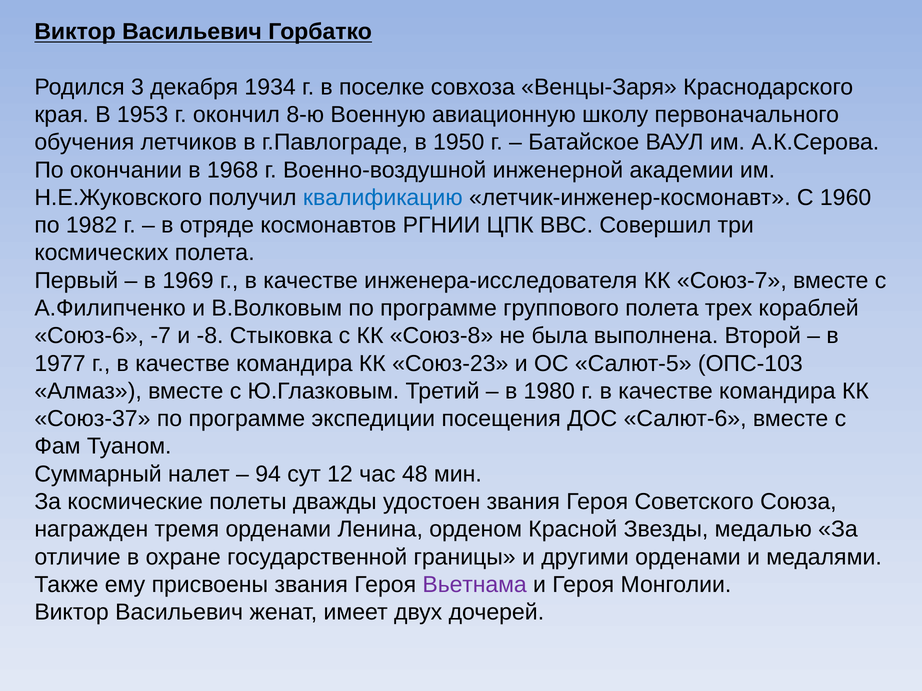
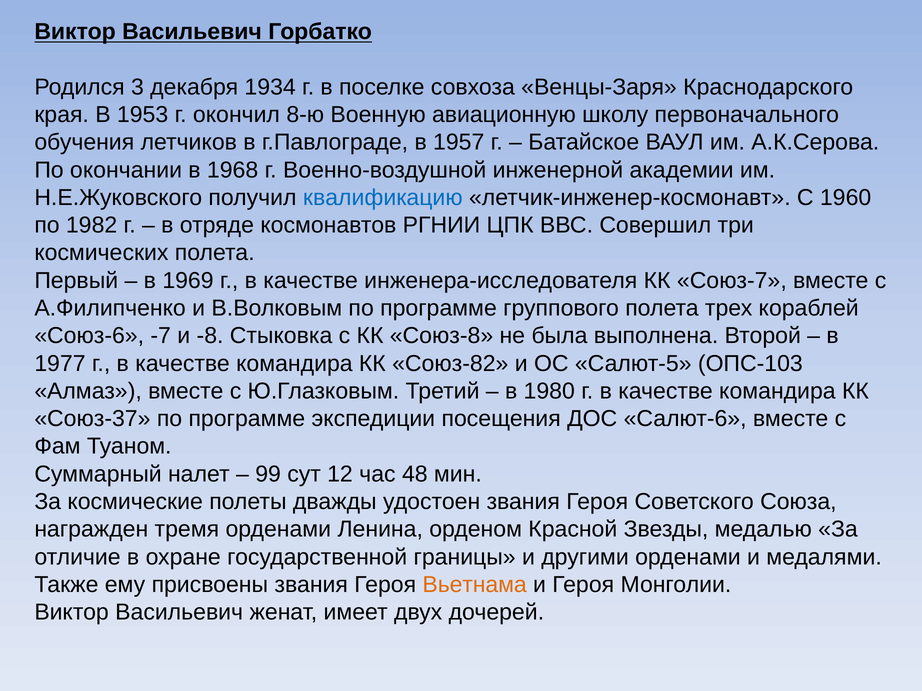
1950: 1950 -> 1957
Союз-23: Союз-23 -> Союз-82
94: 94 -> 99
Вьетнама colour: purple -> orange
